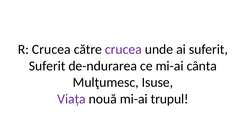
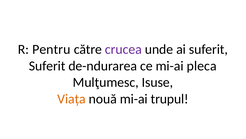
R Crucea: Crucea -> Pentru
cânta: cânta -> pleca
Viața colour: purple -> orange
